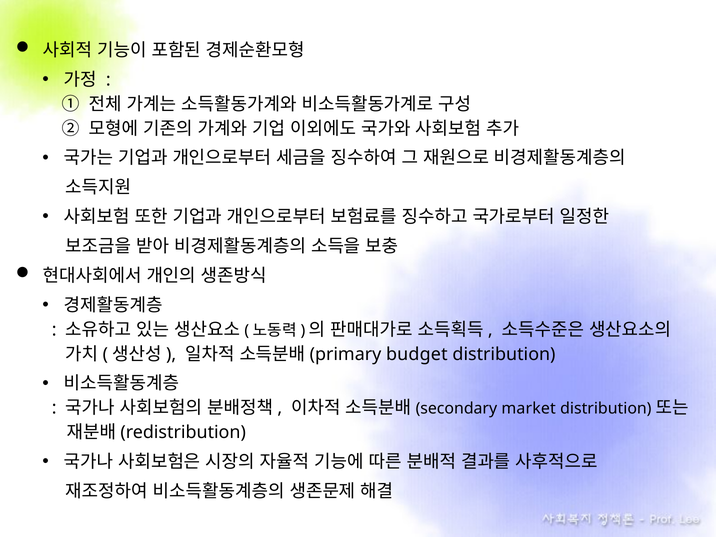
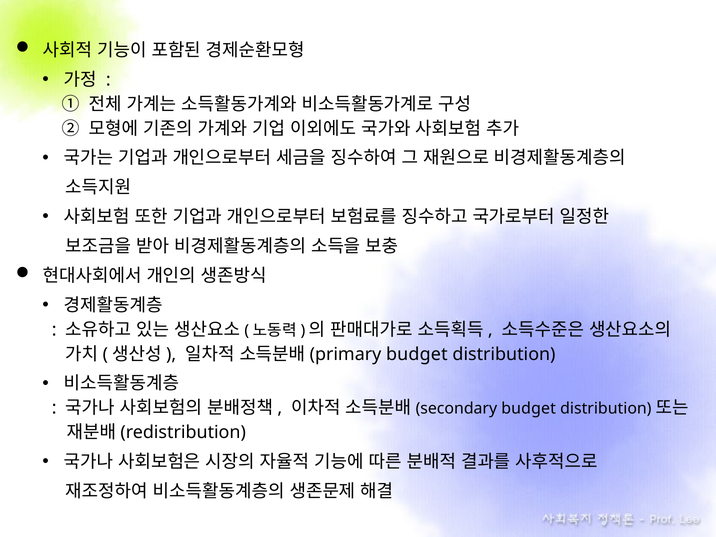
market at (529, 409): market -> budget
